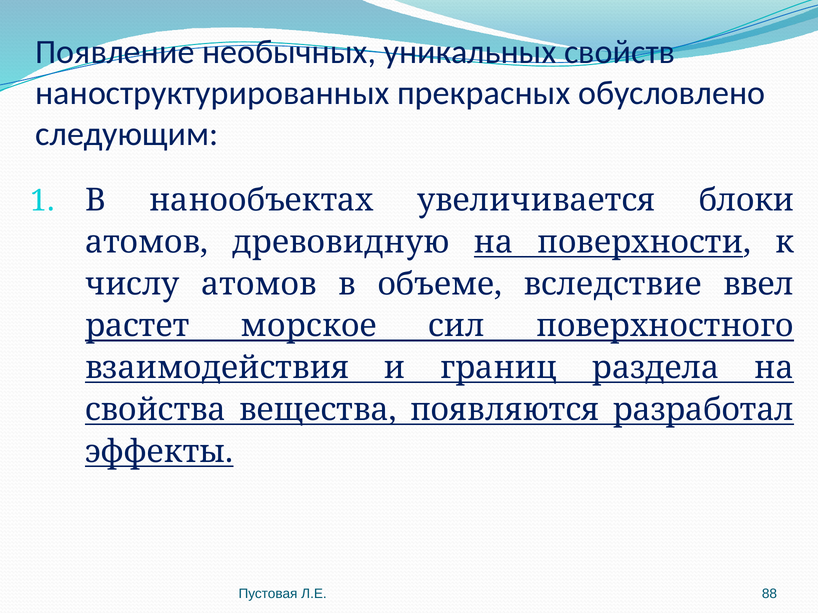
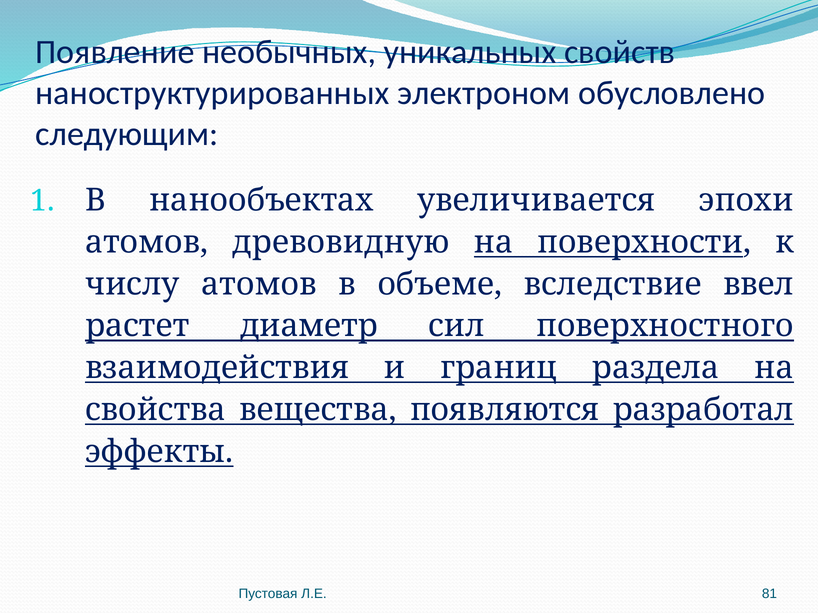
прекрасных: прекрасных -> электроном
блоки: блоки -> эпохи
морское: морское -> диаметр
88: 88 -> 81
